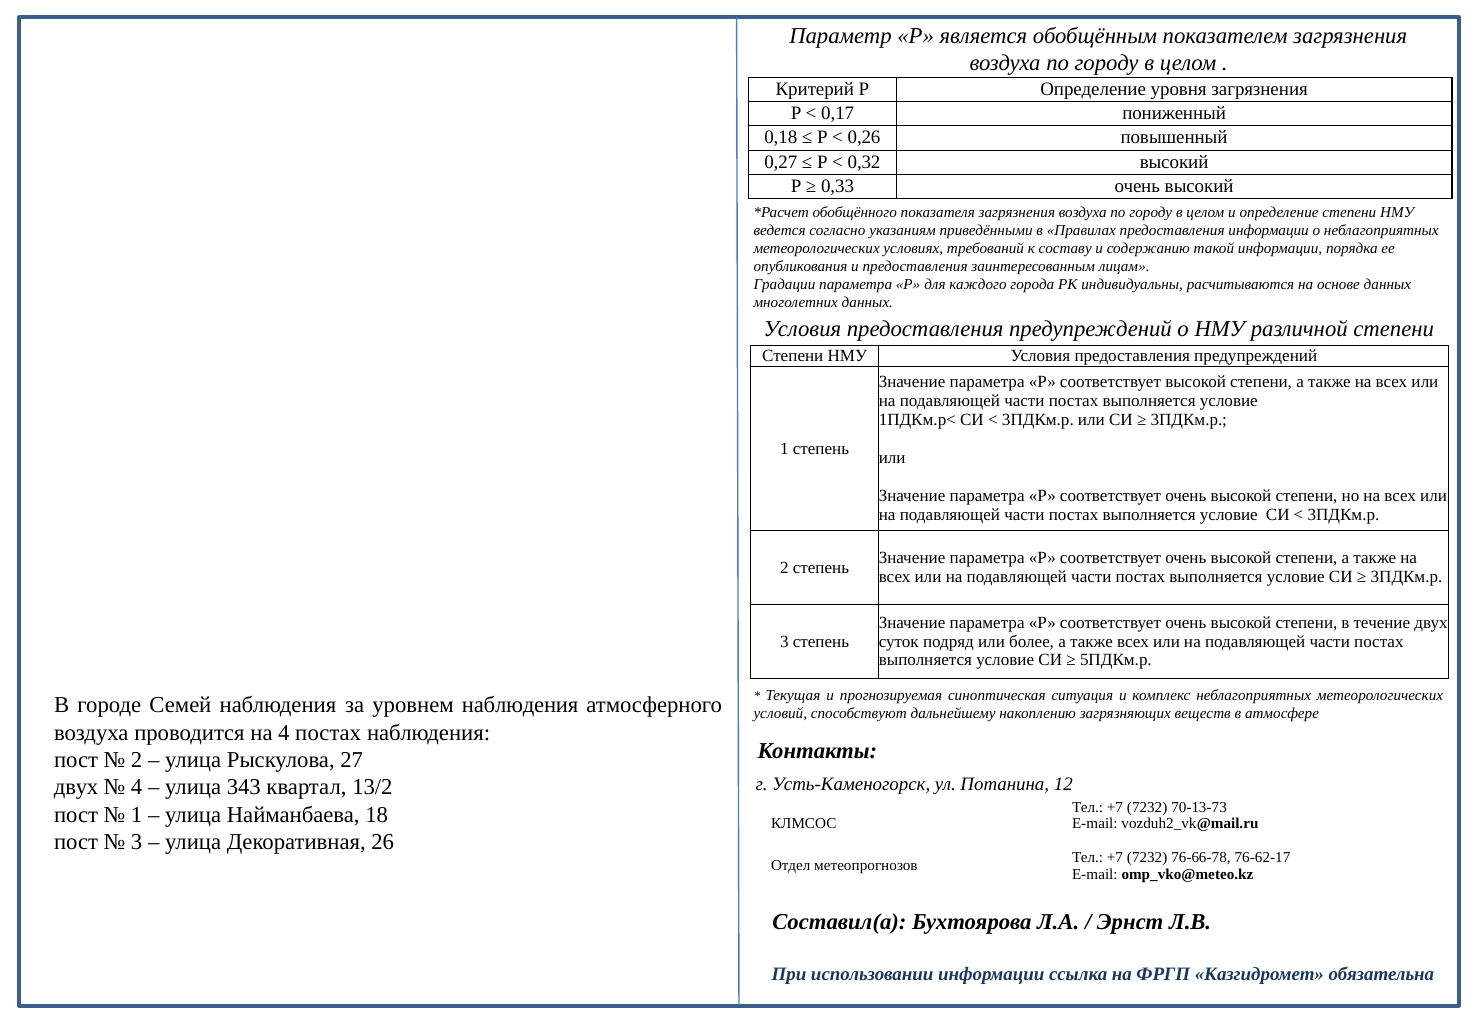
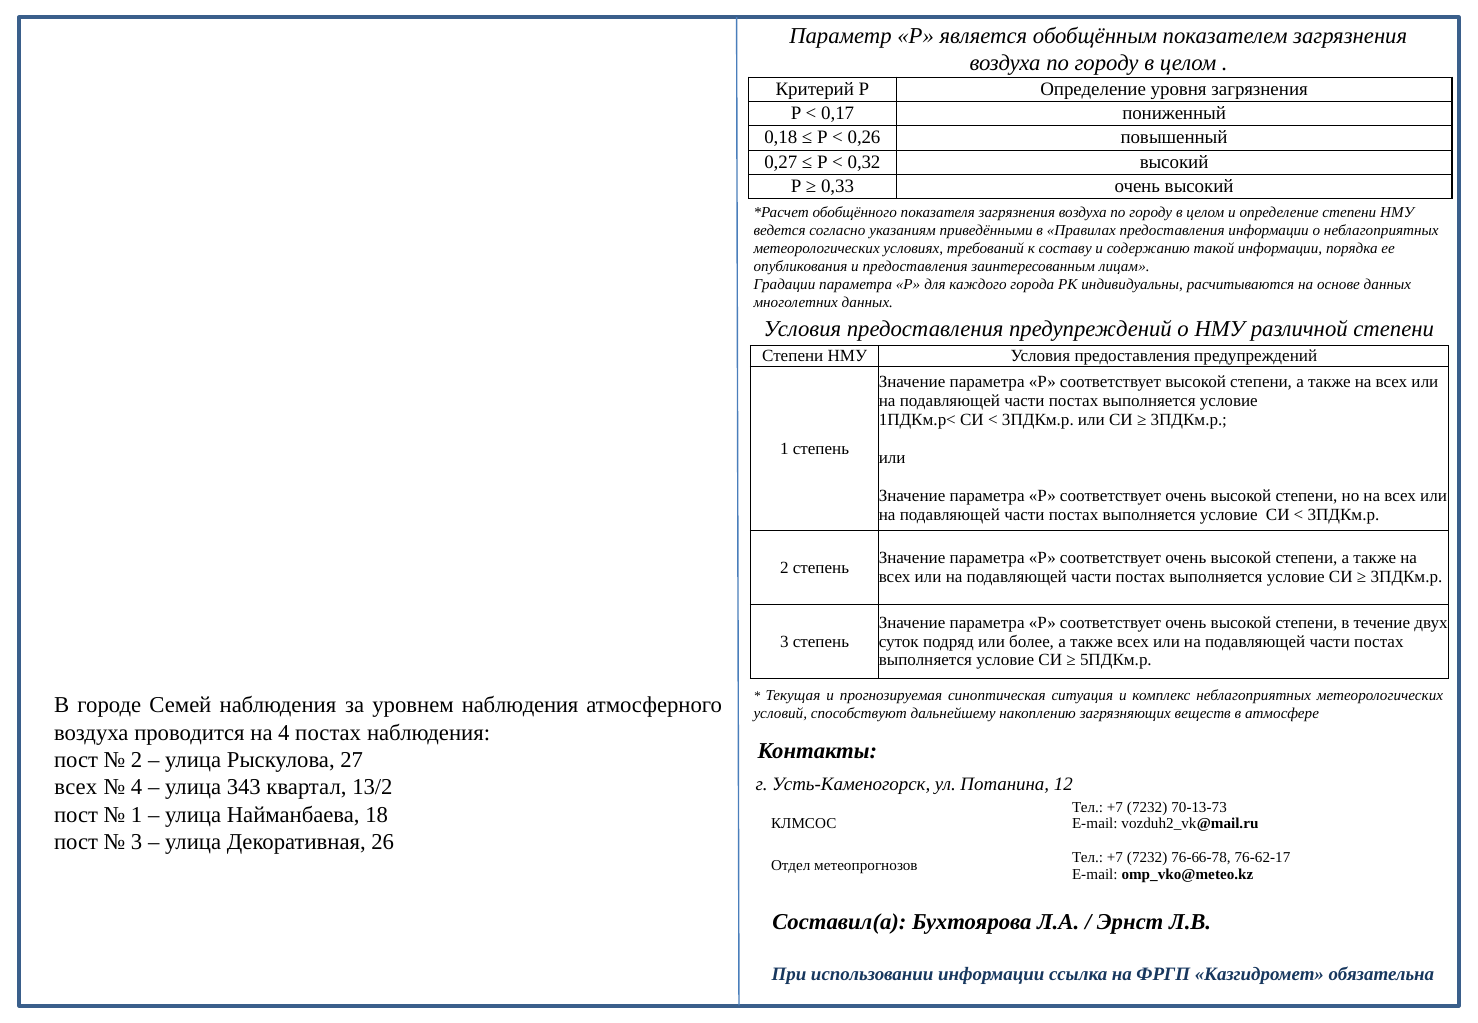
двух at (76, 787): двух -> всех
